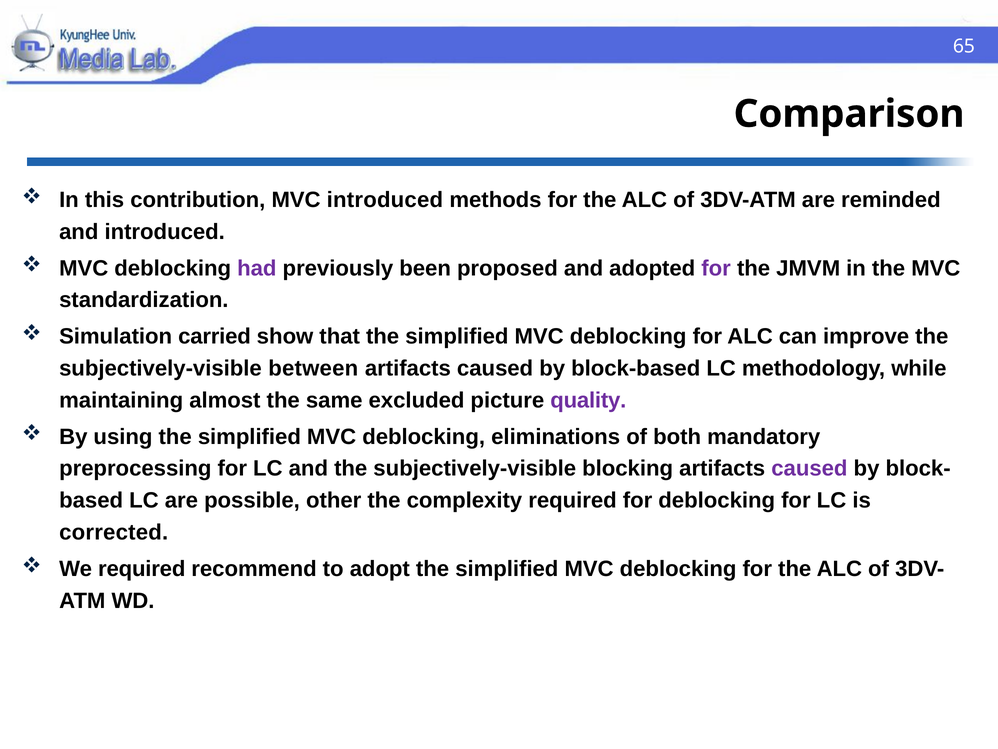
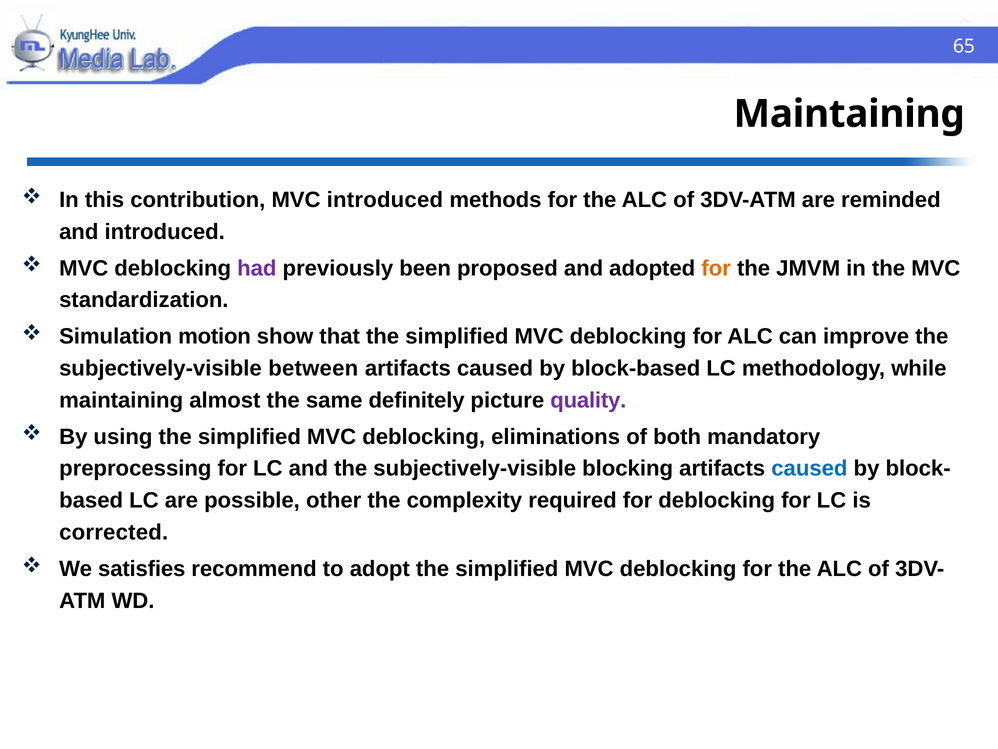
Comparison at (849, 114): Comparison -> Maintaining
for at (716, 268) colour: purple -> orange
carried: carried -> motion
excluded: excluded -> definitely
caused at (809, 468) colour: purple -> blue
We required: required -> satisfies
